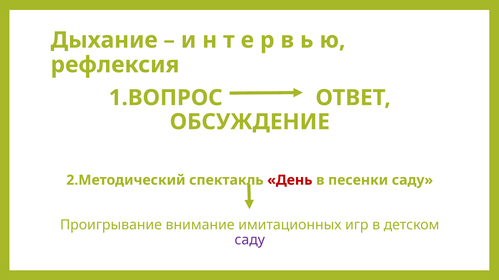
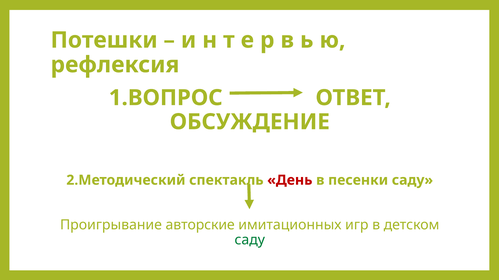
Дыхание: Дыхание -> Потешки
внимание: внимание -> авторские
саду at (250, 241) colour: purple -> green
